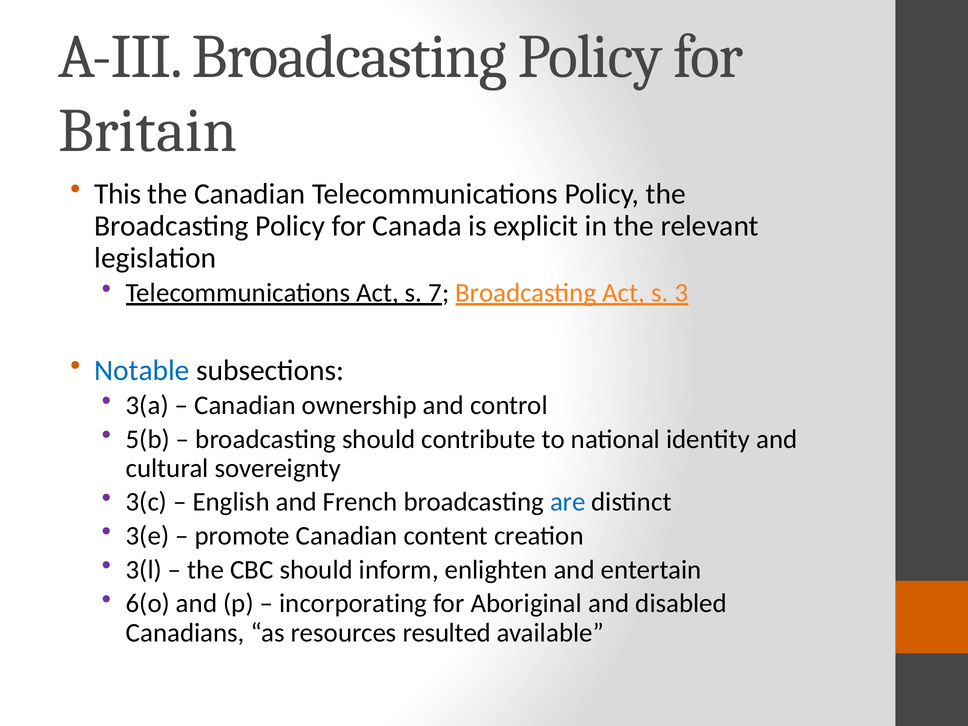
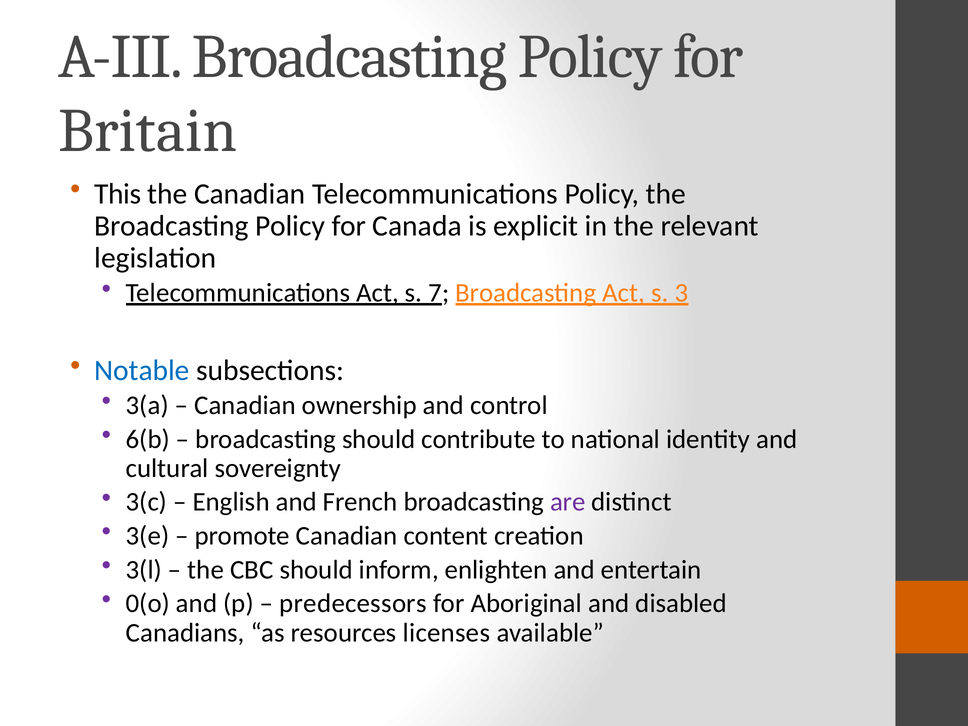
5(b: 5(b -> 6(b
are colour: blue -> purple
6(o: 6(o -> 0(o
incorporating: incorporating -> predecessors
resulted: resulted -> licenses
